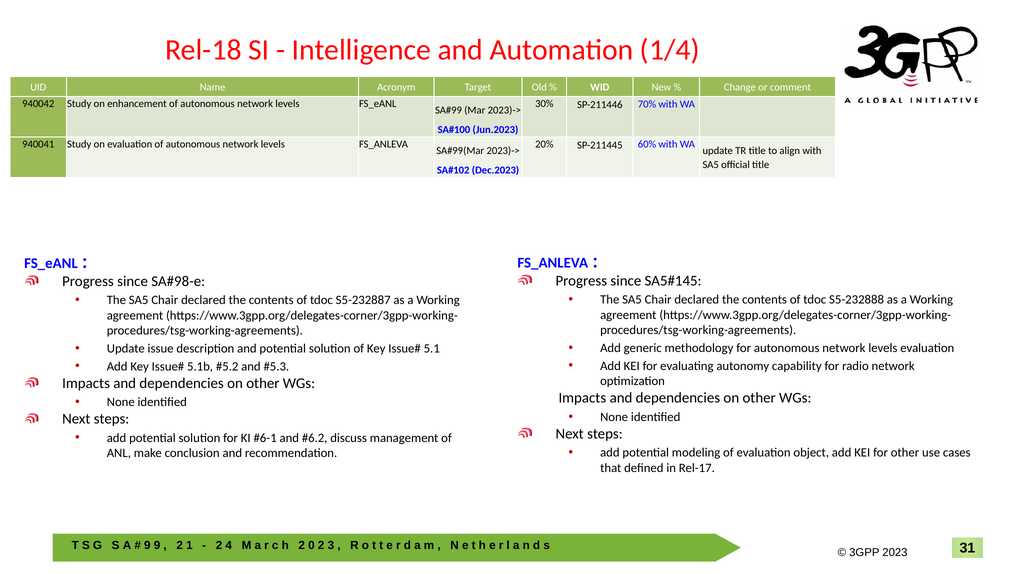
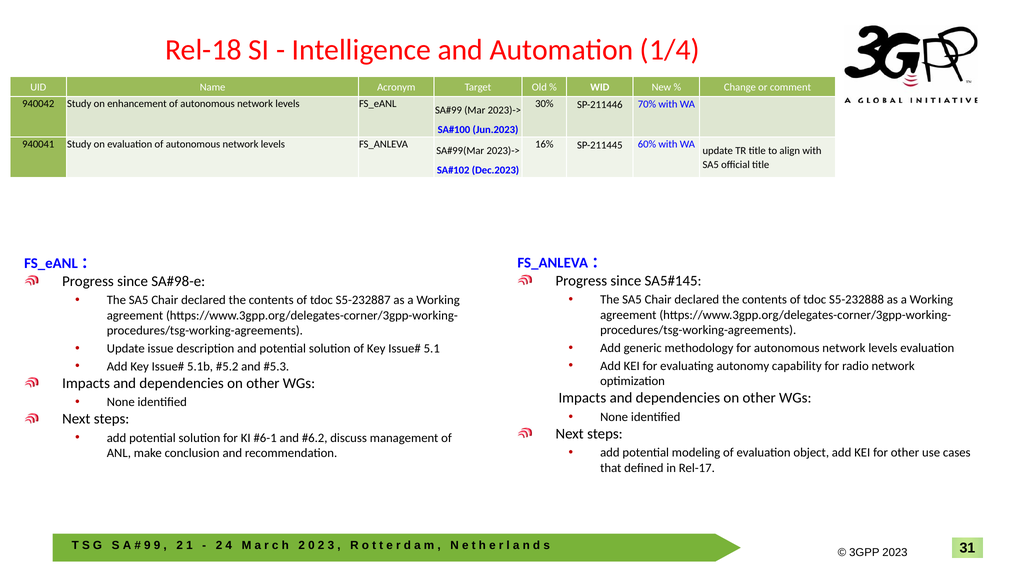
20%: 20% -> 16%
